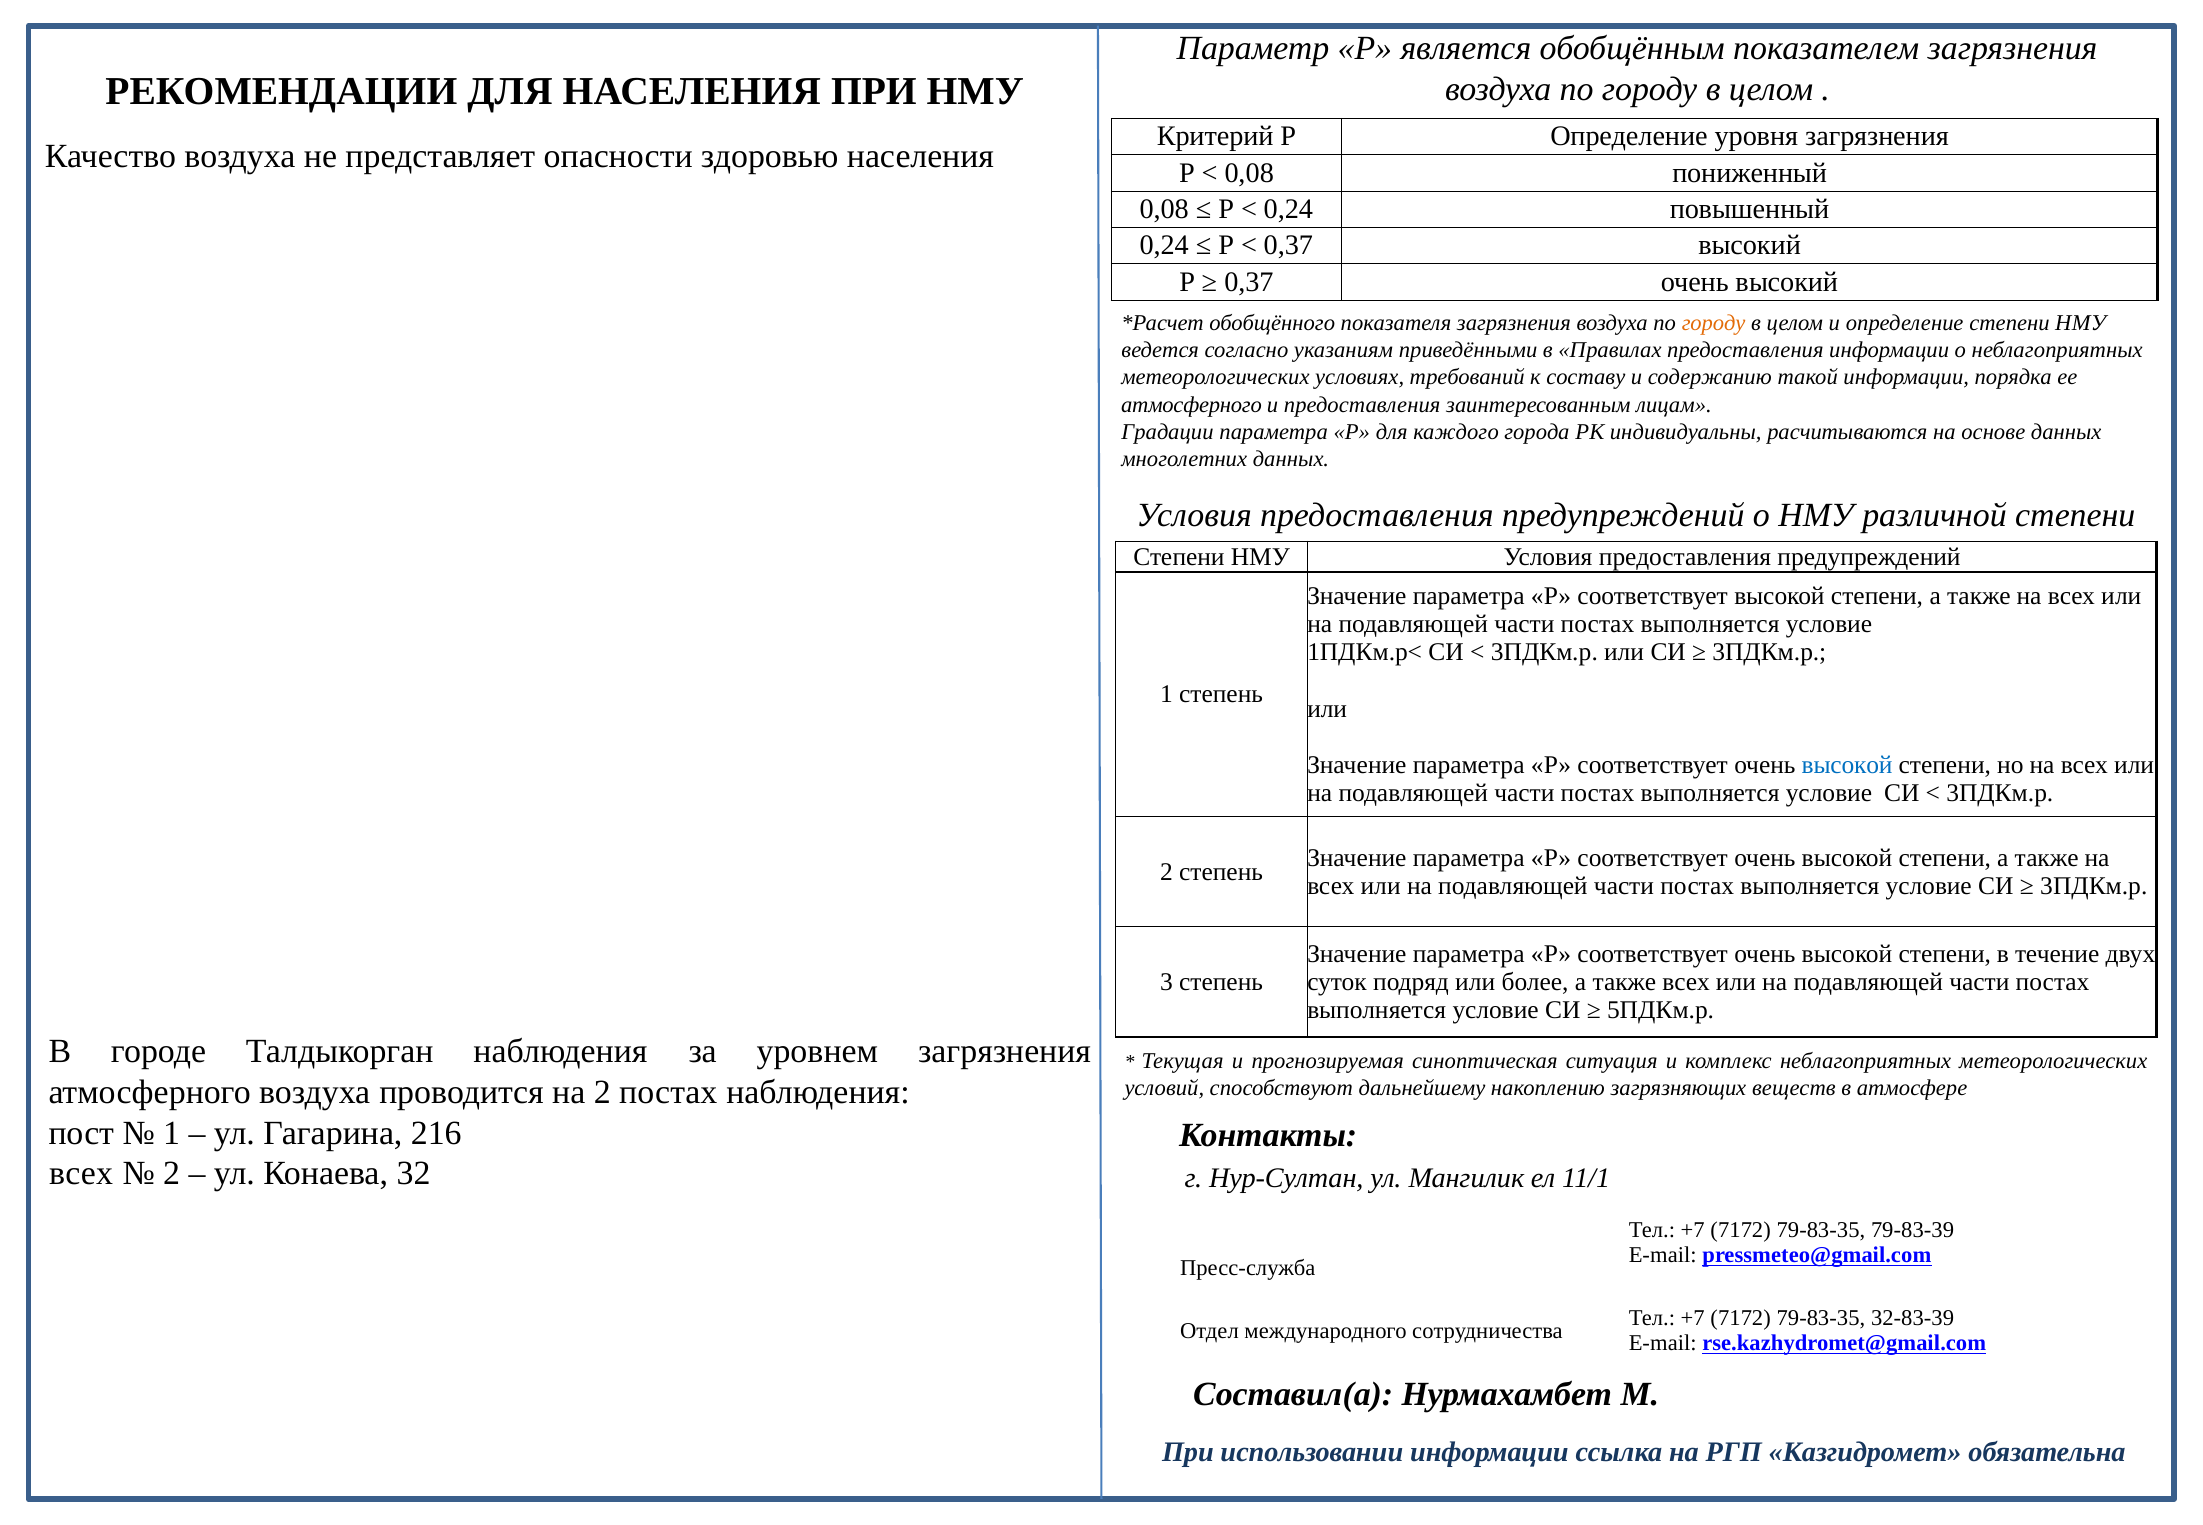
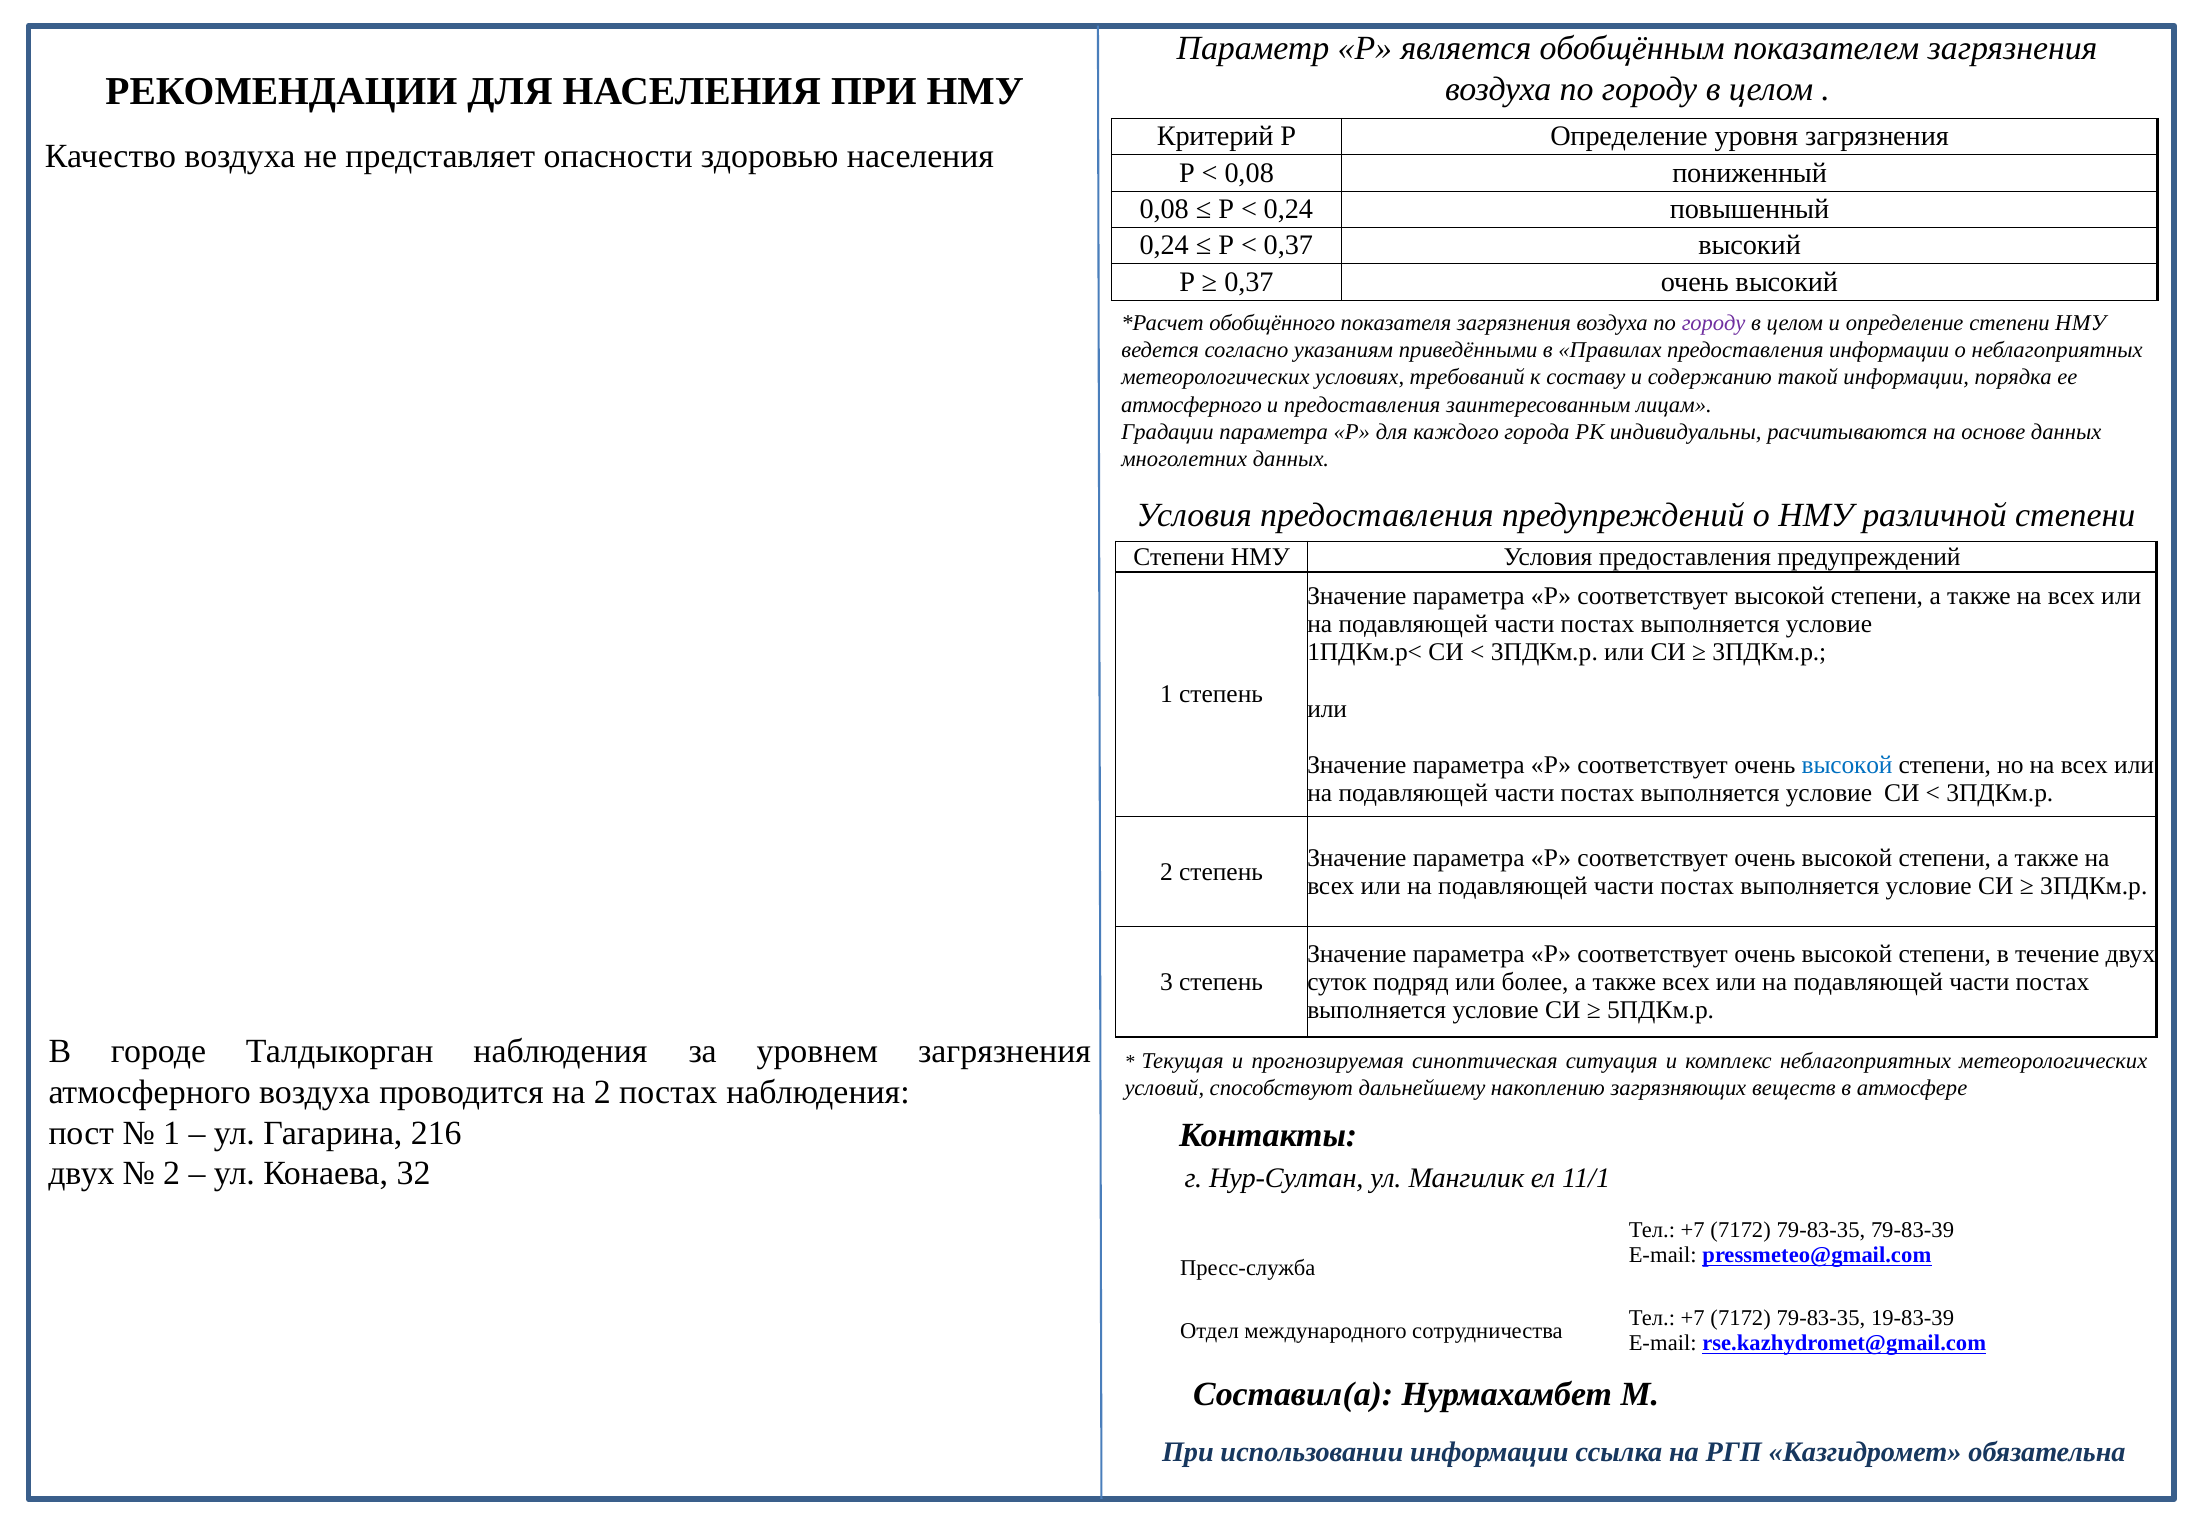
городу at (1714, 323) colour: orange -> purple
всех at (81, 1174): всех -> двух
32-83-39: 32-83-39 -> 19-83-39
